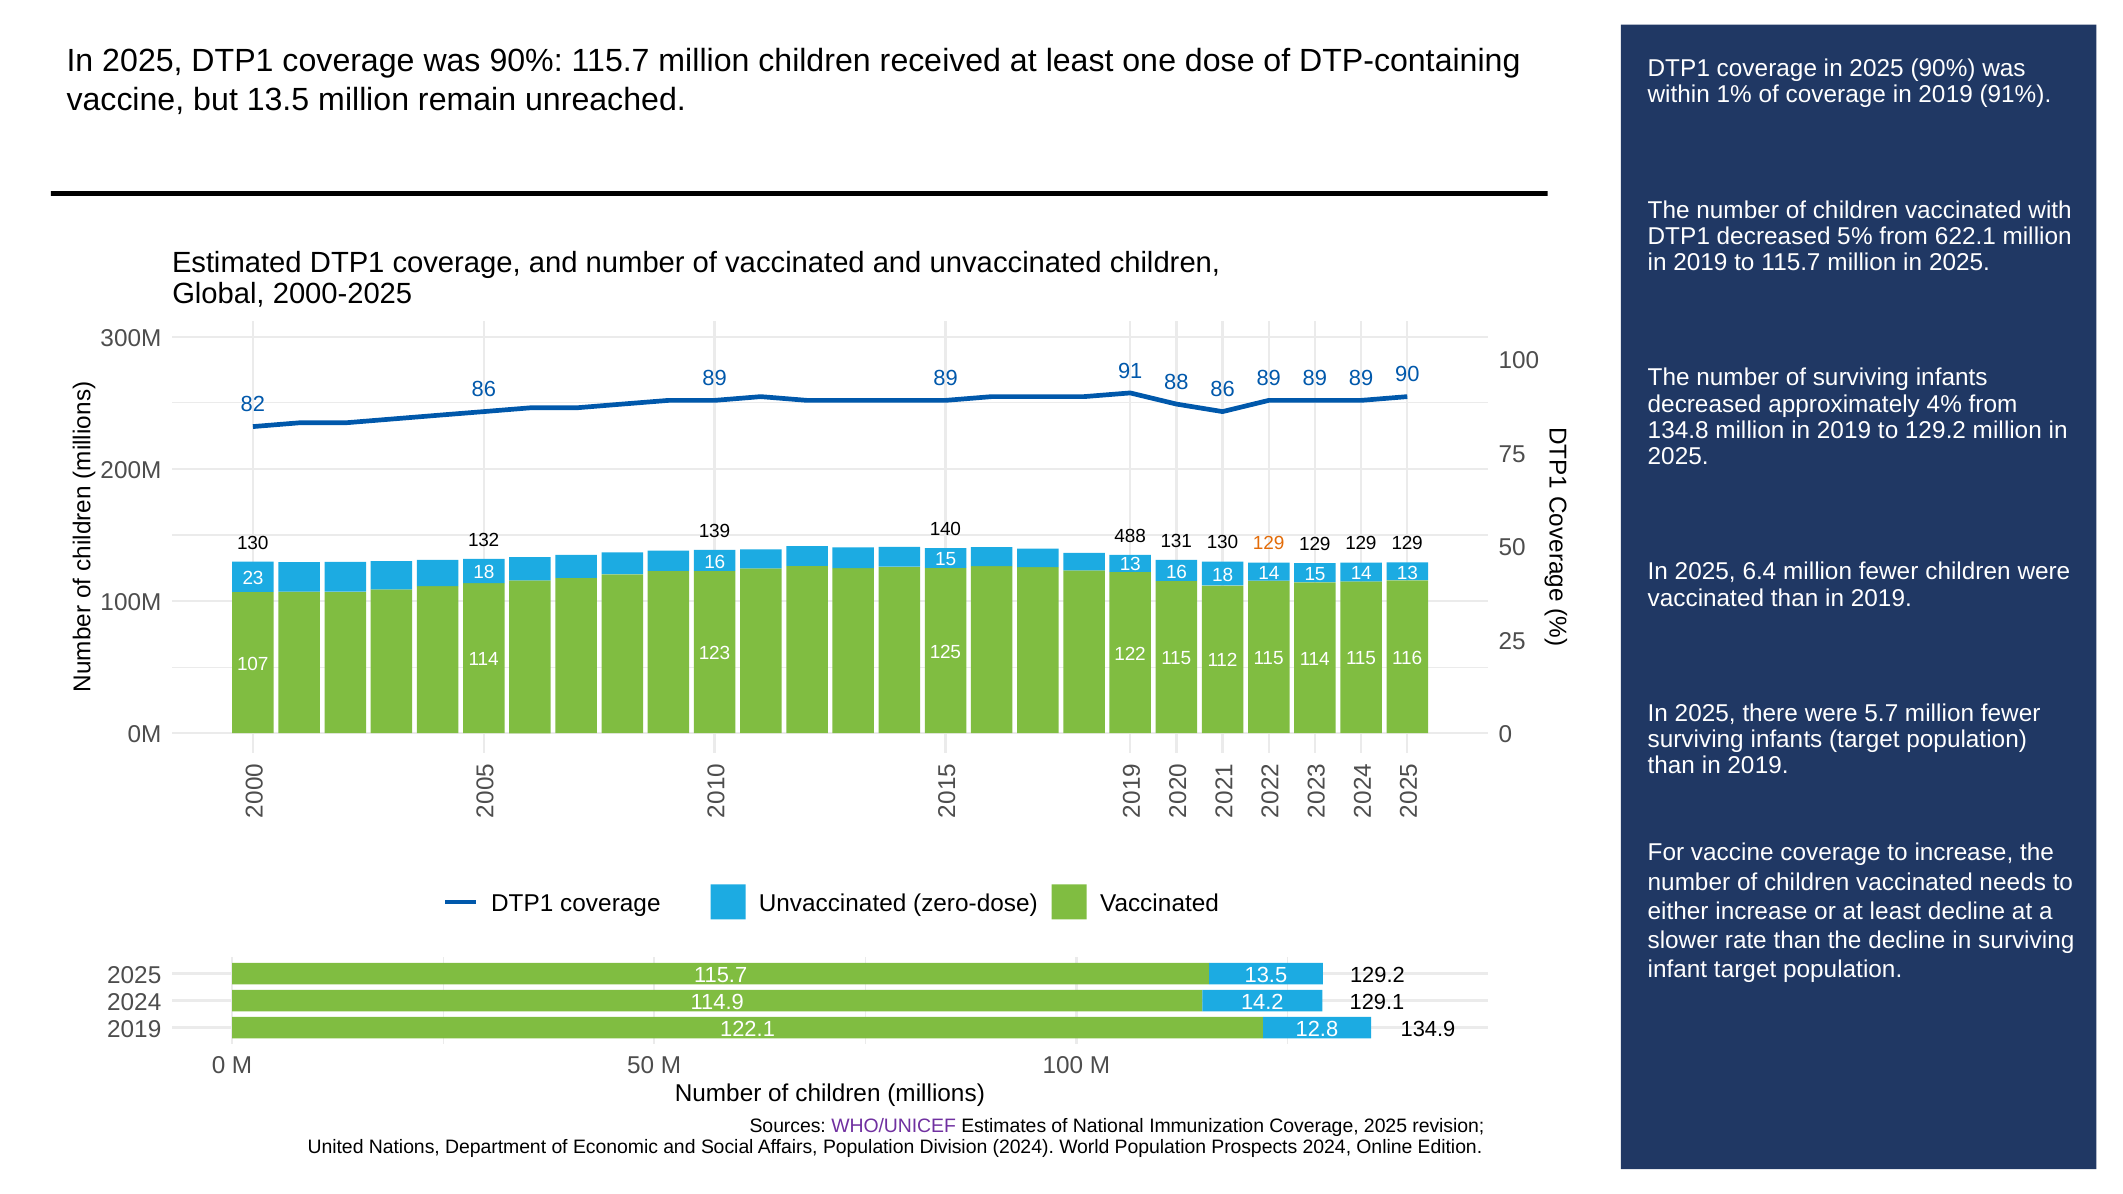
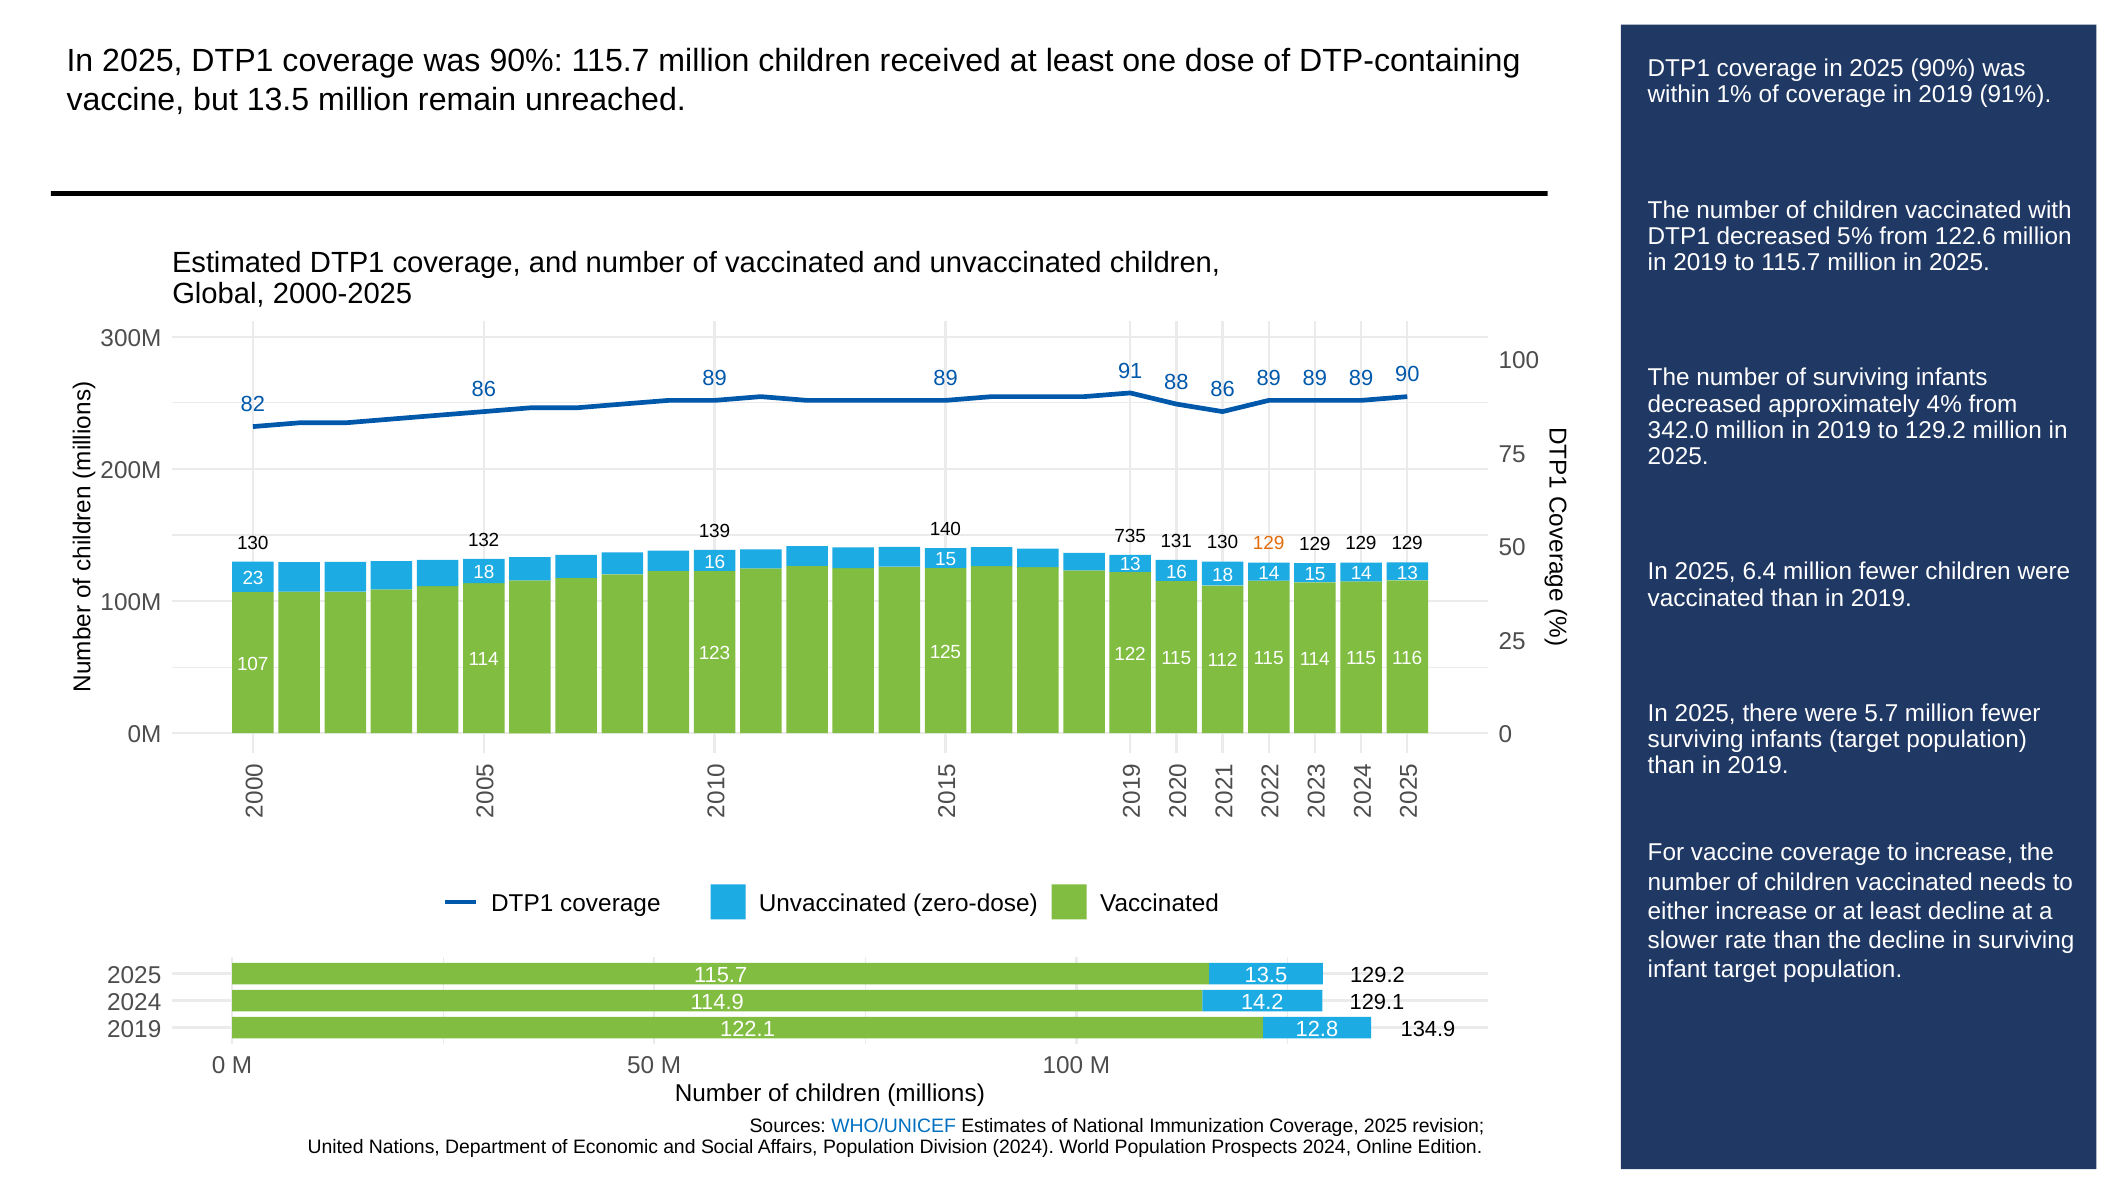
622.1: 622.1 -> 122.6
134.8: 134.8 -> 342.0
488: 488 -> 735
WHO/UNICEF colour: purple -> blue
